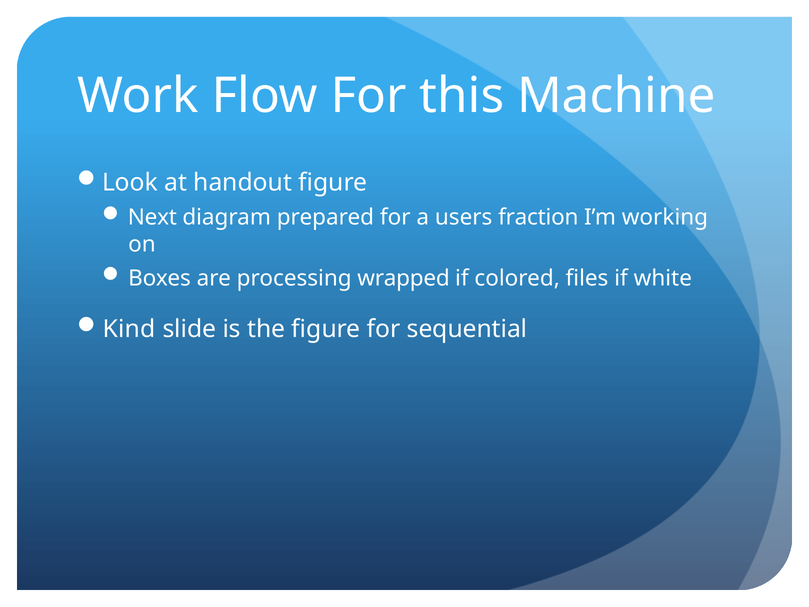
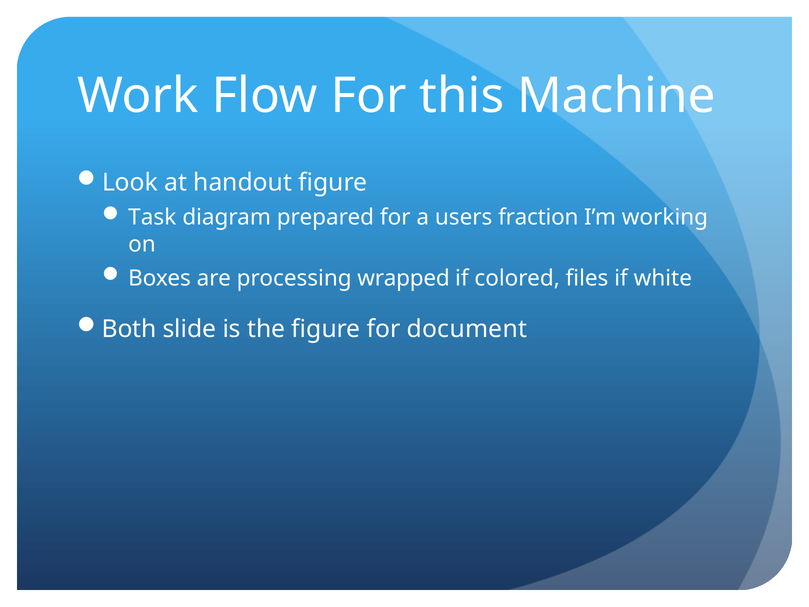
Next: Next -> Task
Kind: Kind -> Both
sequential: sequential -> document
